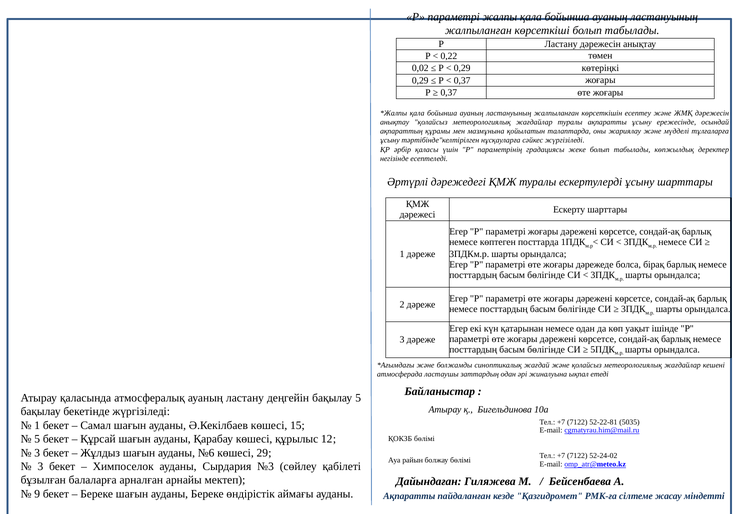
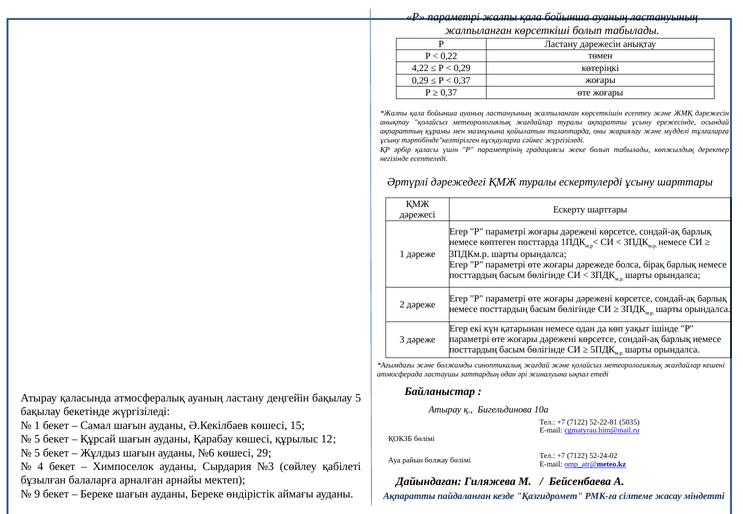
0,02: 0,02 -> 4,22
3 at (37, 453): 3 -> 5
3 at (40, 467): 3 -> 4
